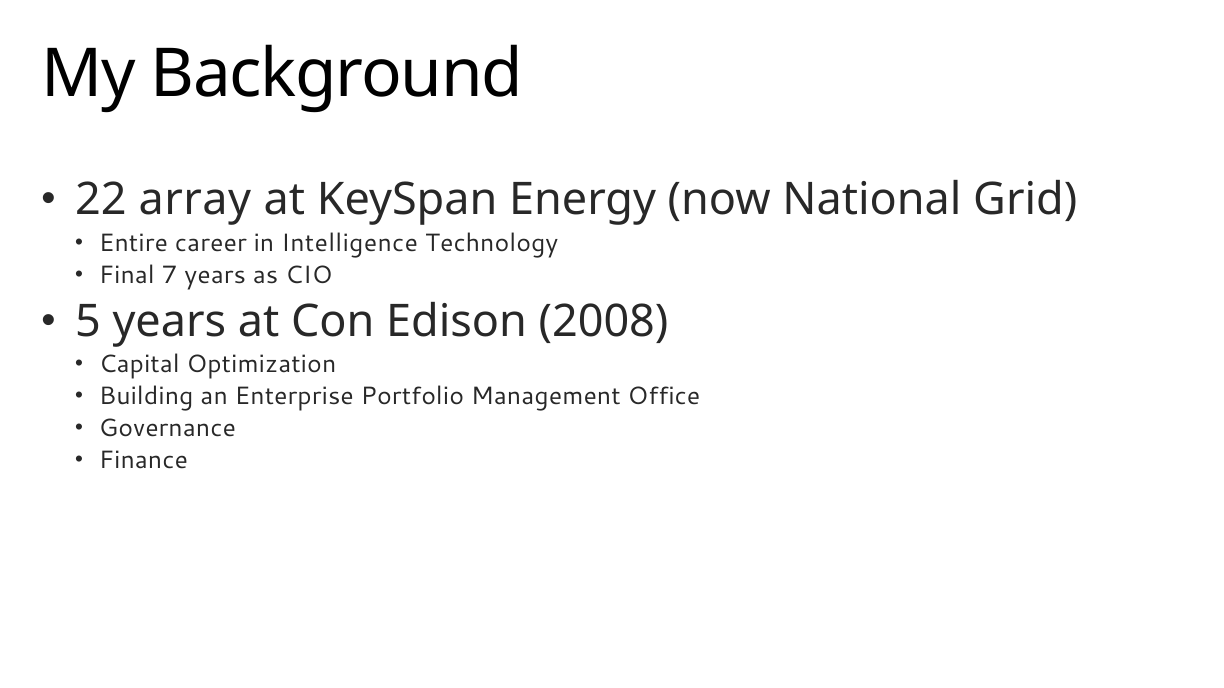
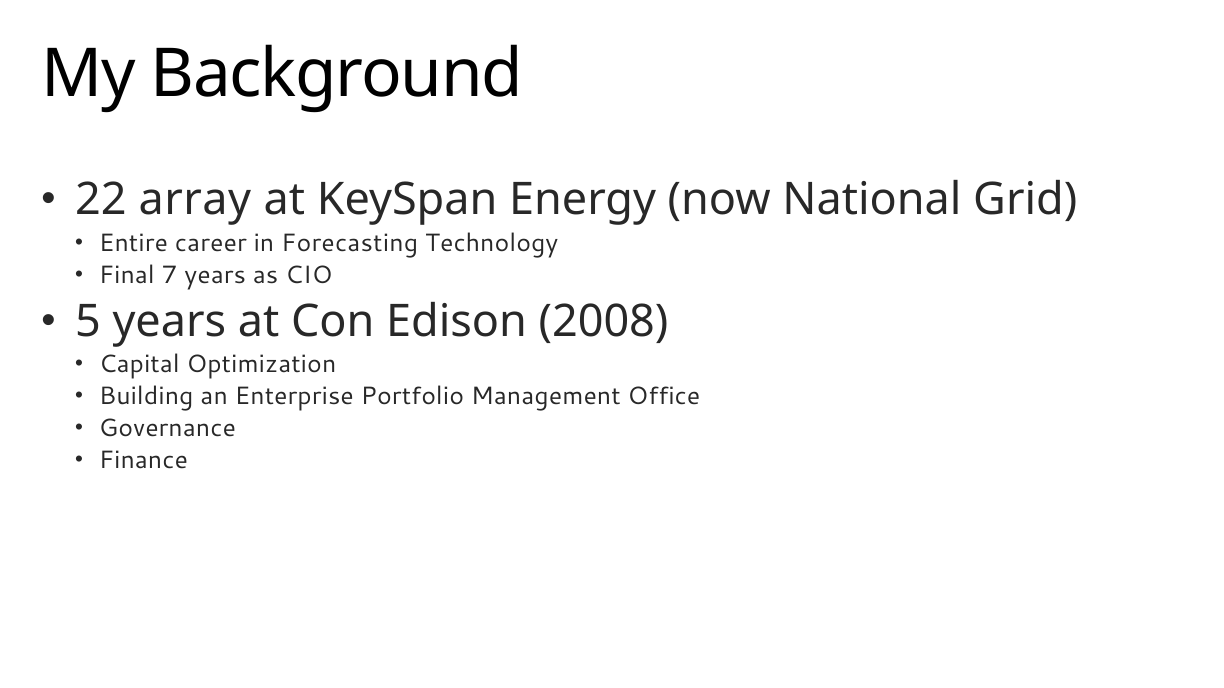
Intelligence: Intelligence -> Forecasting
